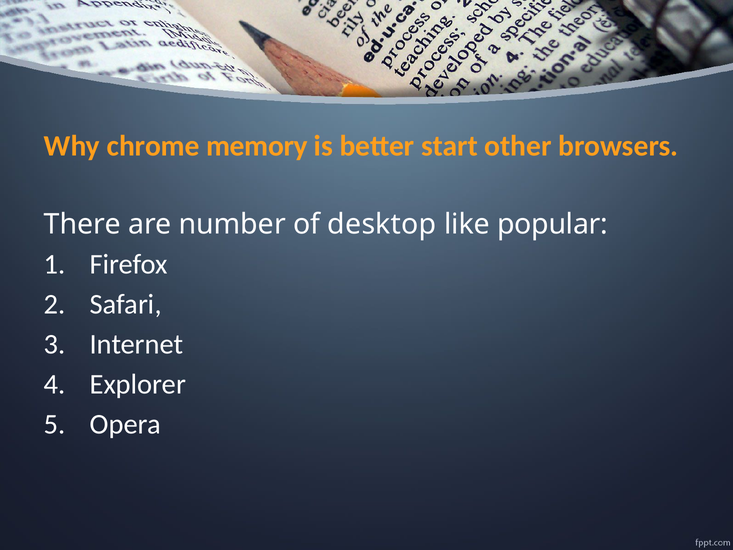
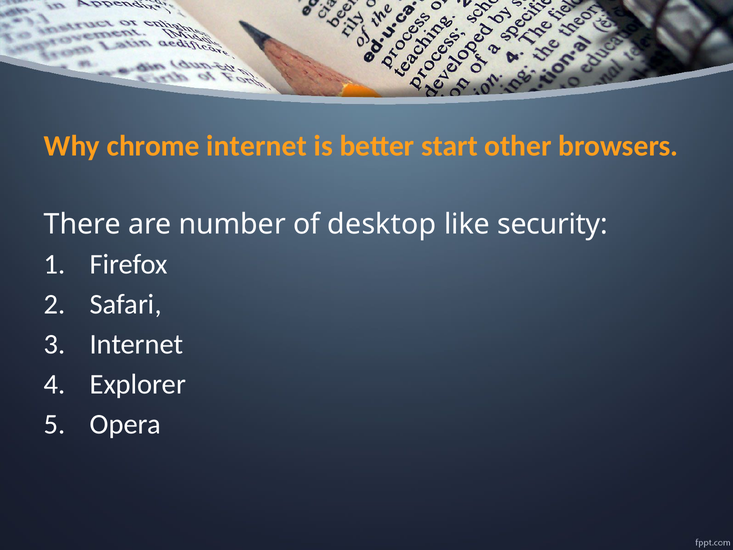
chrome memory: memory -> internet
popular: popular -> security
